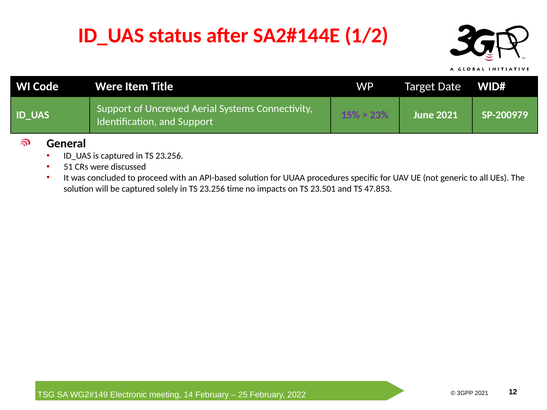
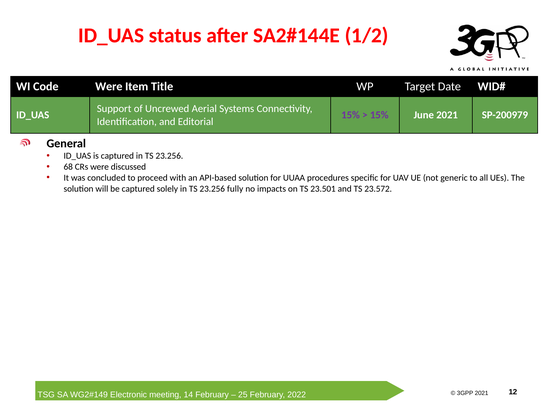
23% at (379, 115): 23% -> 15%
and Support: Support -> Editorial
51: 51 -> 68
time: time -> fully
47.853: 47.853 -> 23.572
